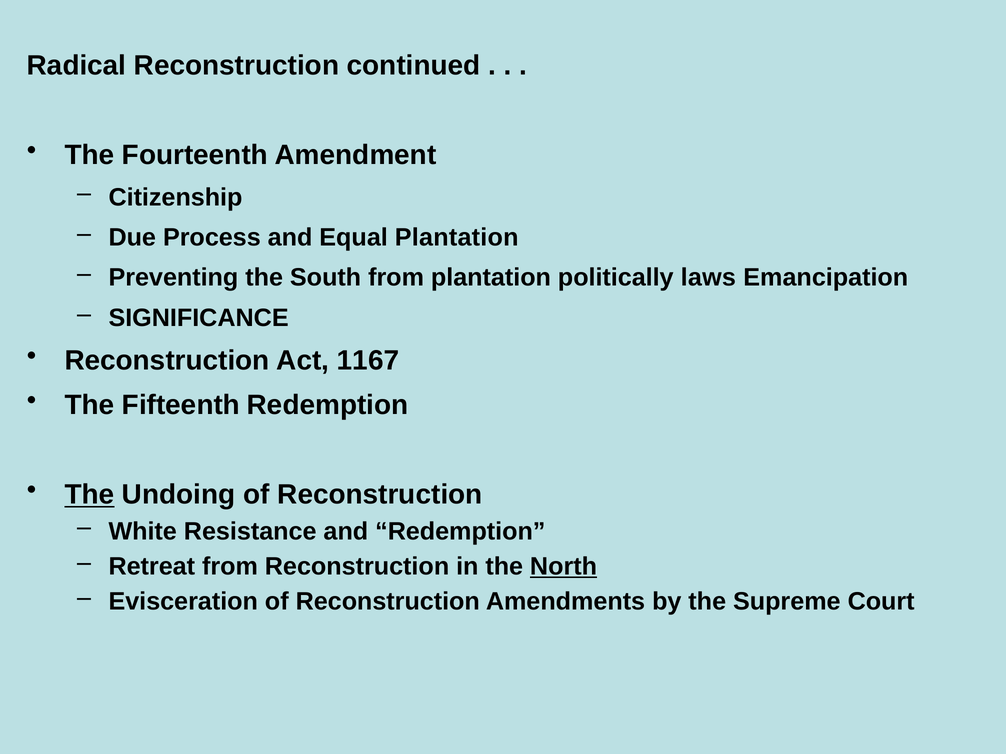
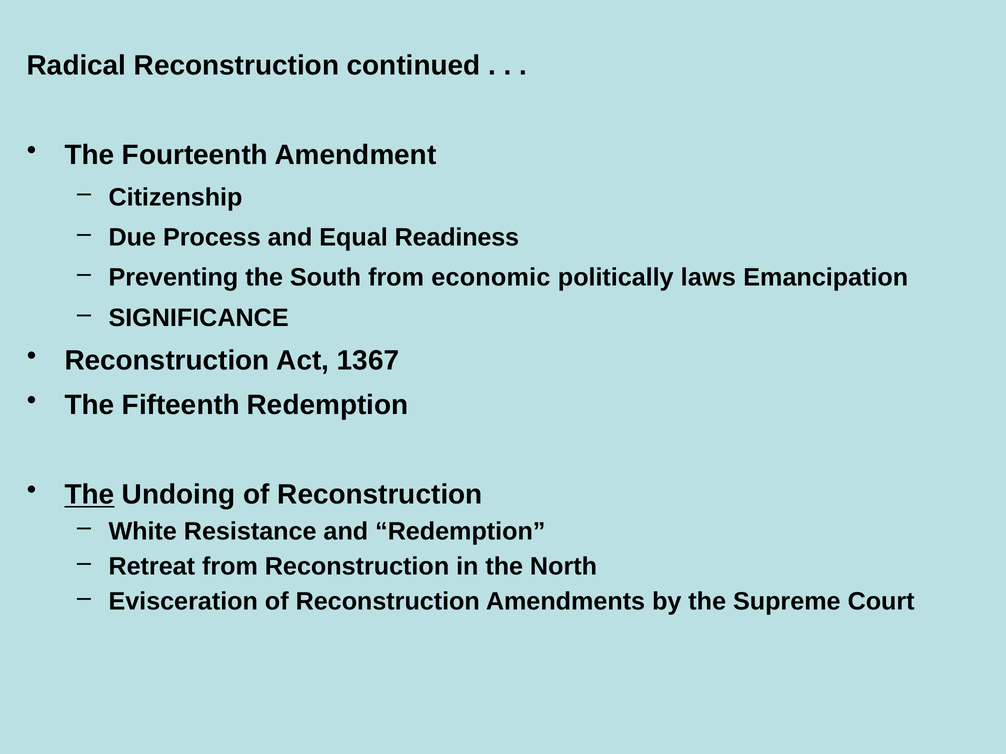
Equal Plantation: Plantation -> Readiness
from plantation: plantation -> economic
1167: 1167 -> 1367
North underline: present -> none
